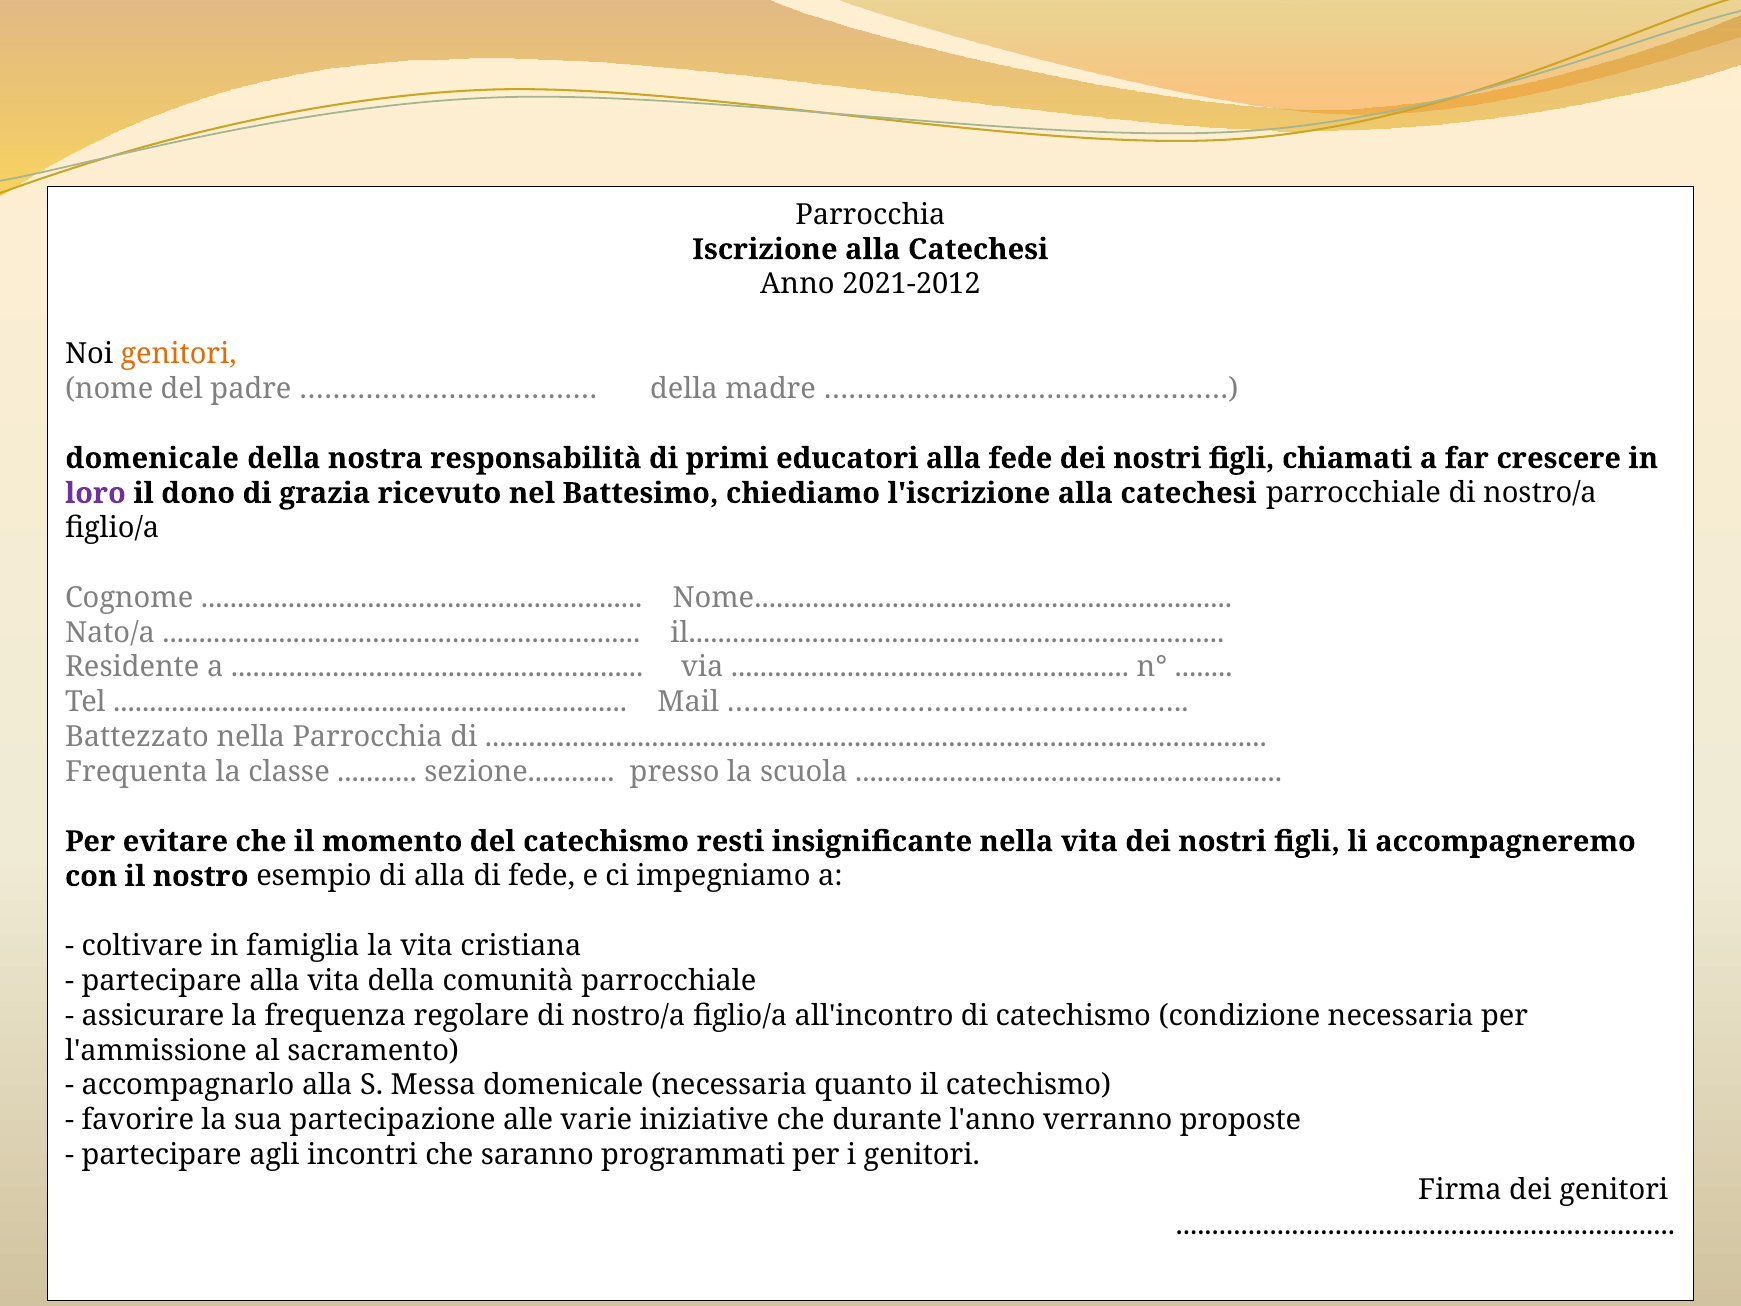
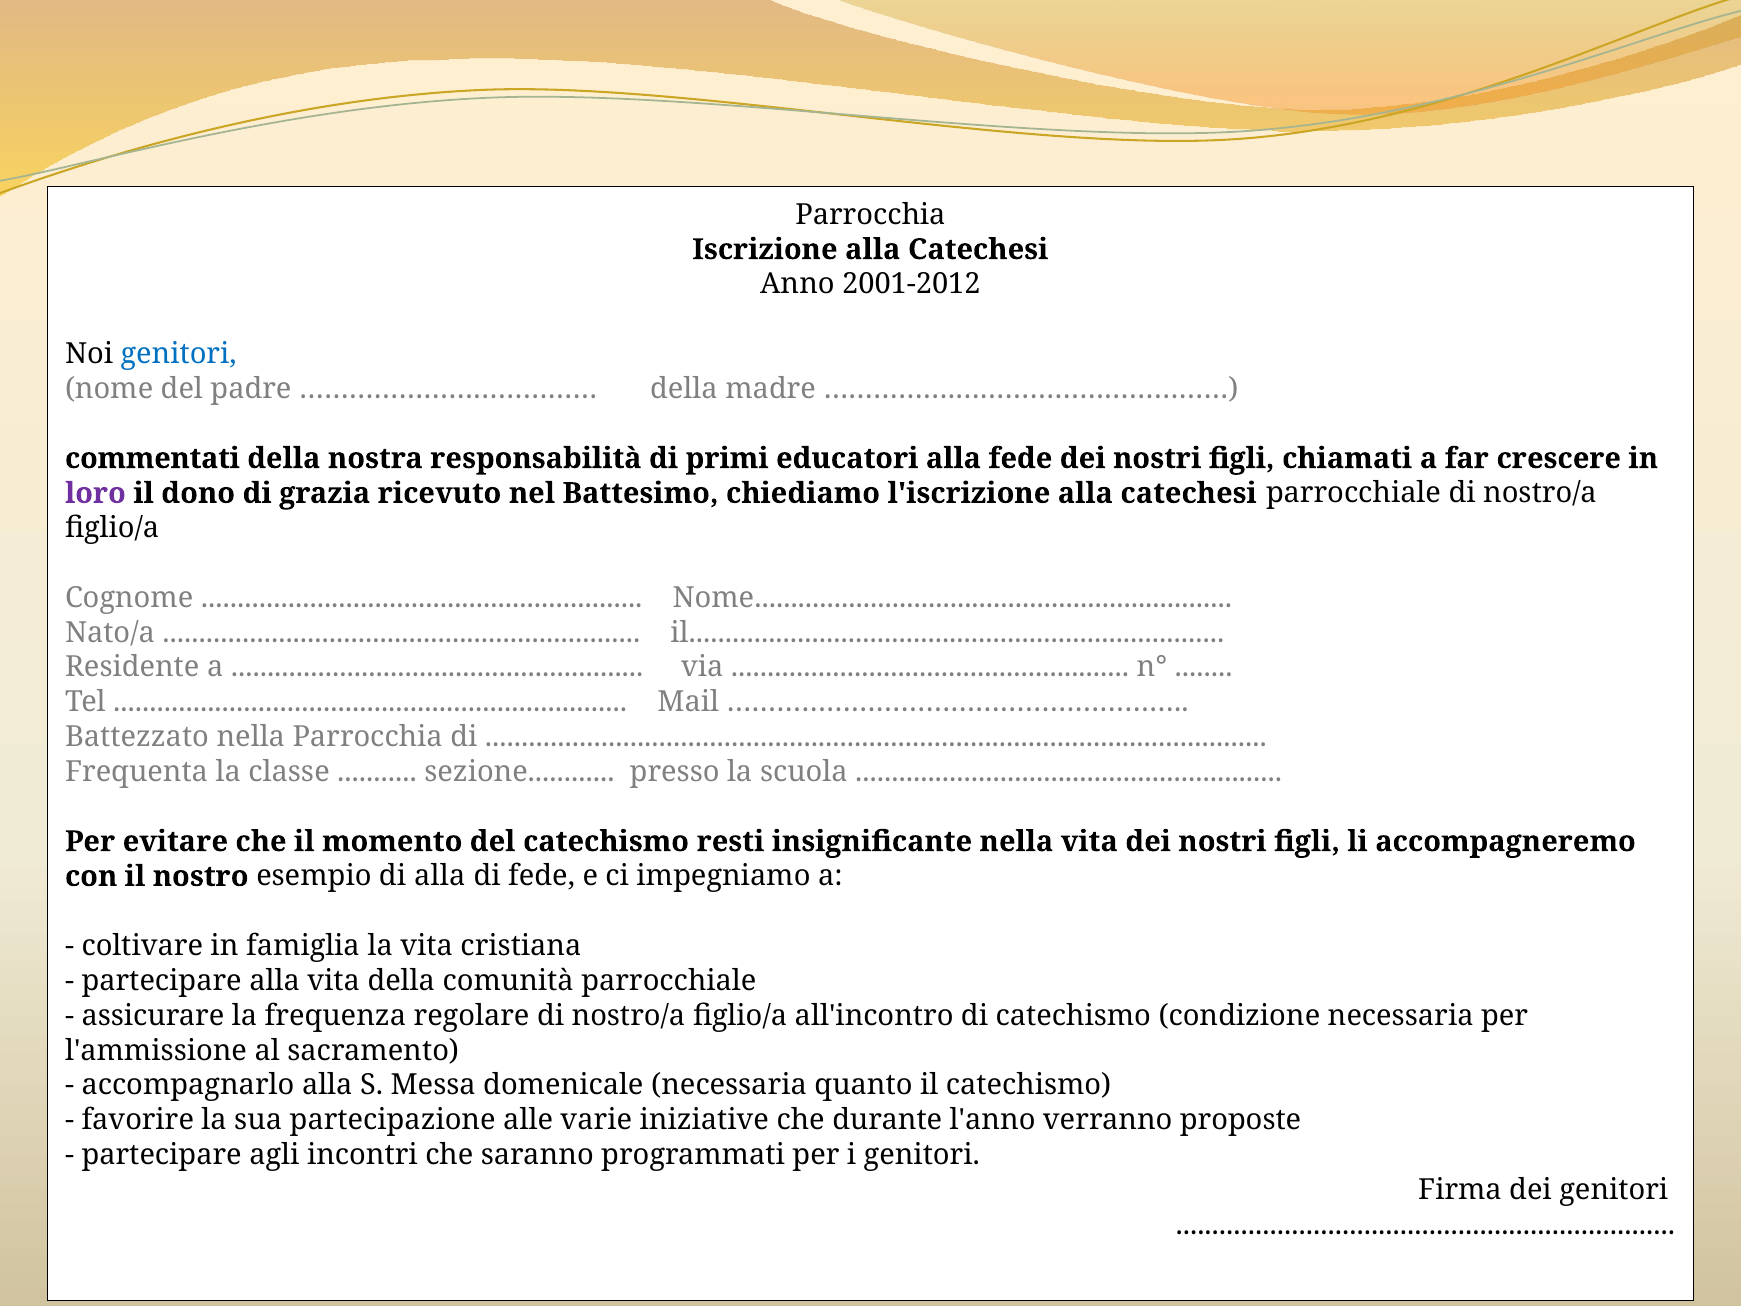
2021-2012: 2021-2012 -> 2001-2012
genitori at (179, 354) colour: orange -> blue
domenicale at (152, 458): domenicale -> commentati
